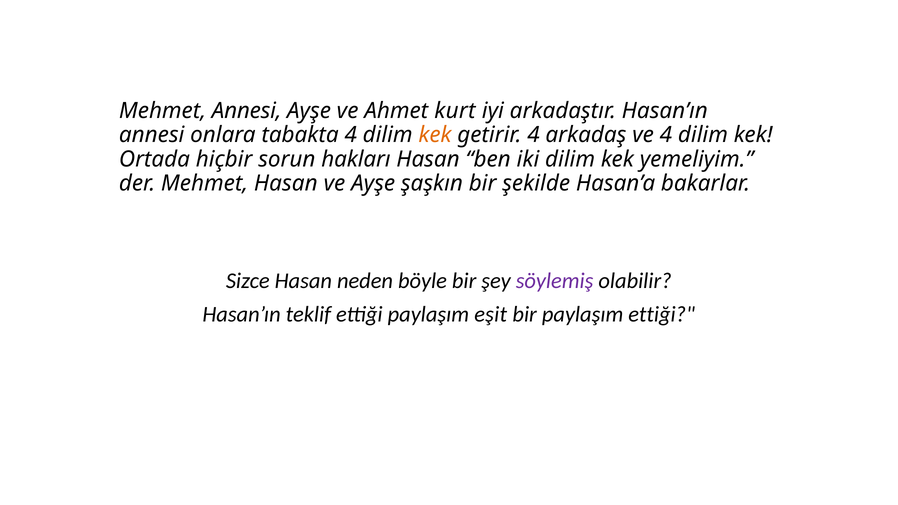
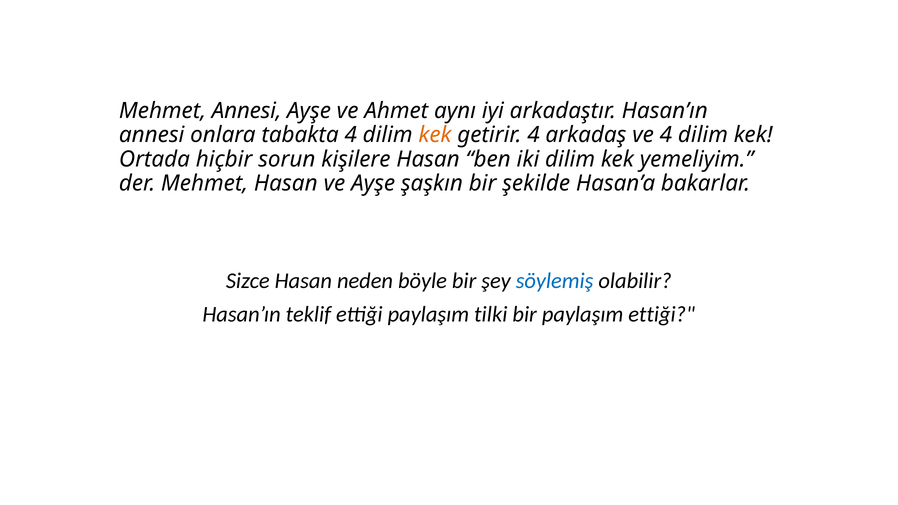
kurt: kurt -> aynı
hakları: hakları -> kişilere
söylemiş colour: purple -> blue
eşit: eşit -> tilki
